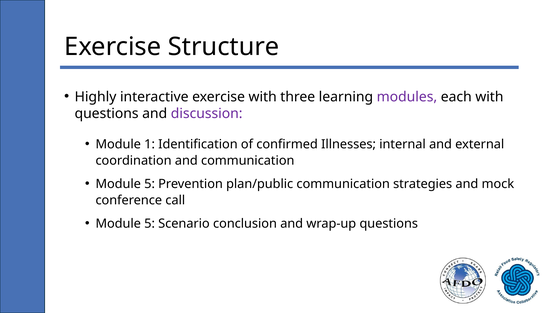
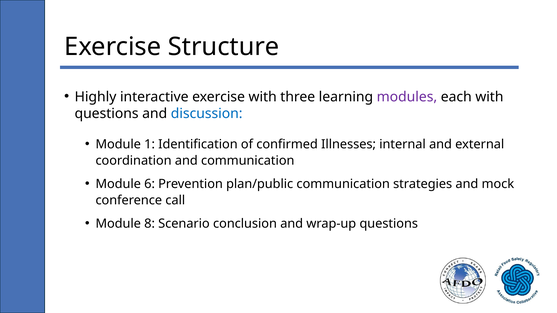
discussion colour: purple -> blue
5 at (150, 184): 5 -> 6
5 at (150, 224): 5 -> 8
